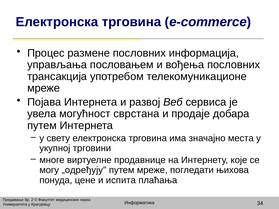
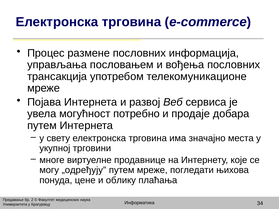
сврстана: сврстана -> потребно
испита: испита -> облику
